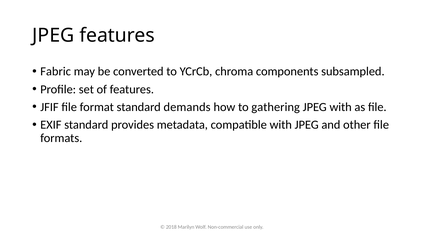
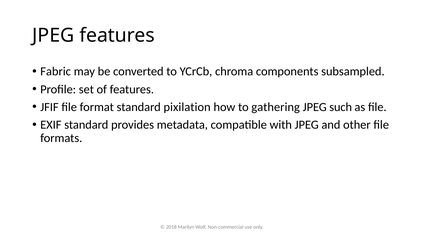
demands: demands -> pixilation
JPEG with: with -> such
